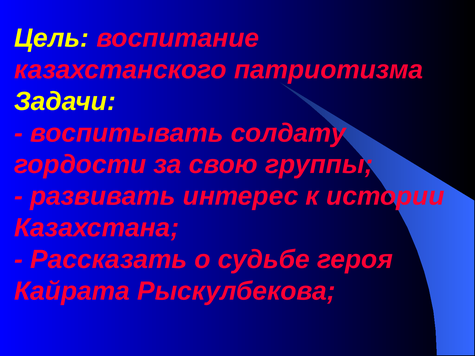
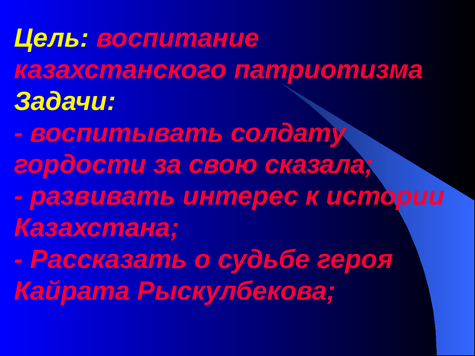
группы: группы -> сказала
